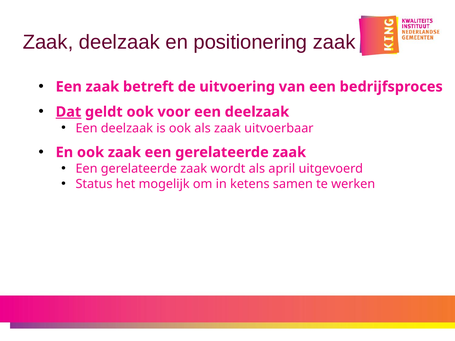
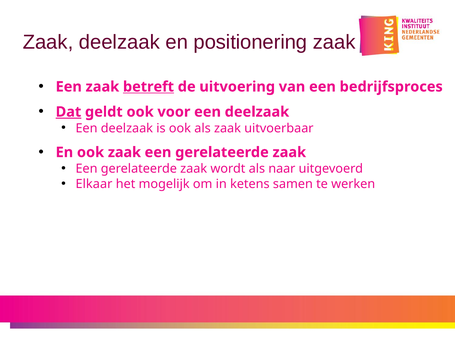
betreft underline: none -> present
april: april -> naar
Status: Status -> Elkaar
